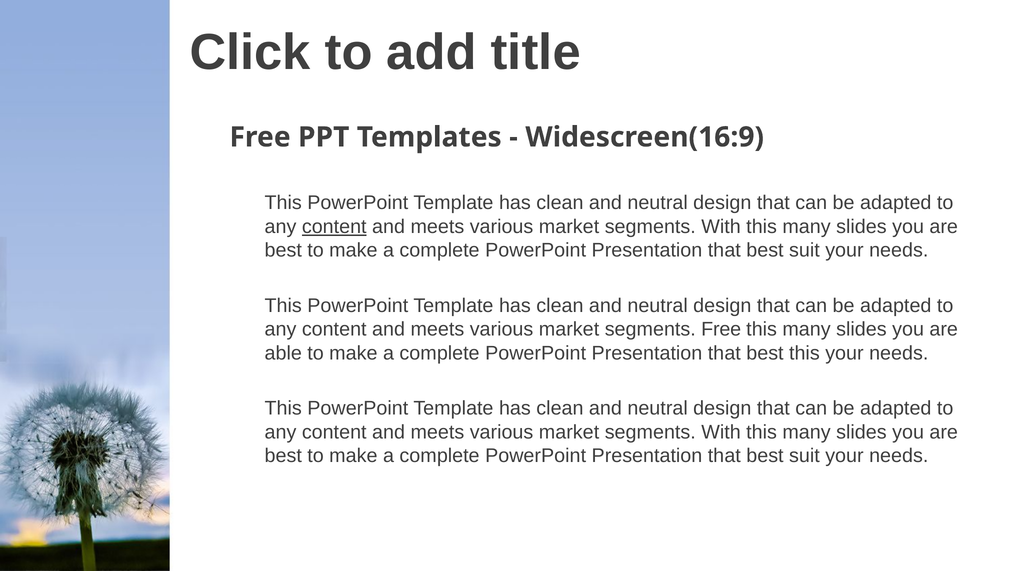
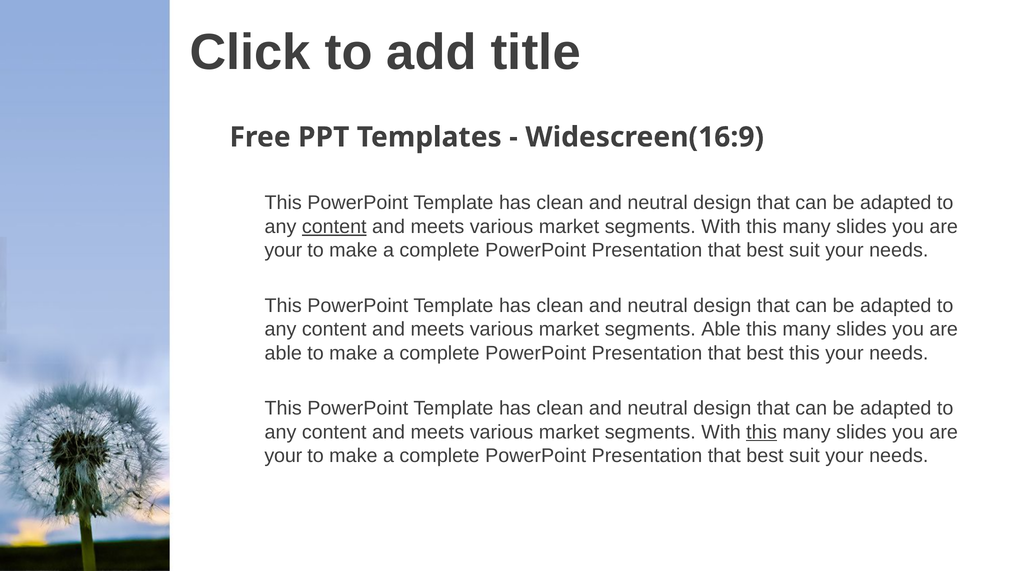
best at (283, 250): best -> your
segments Free: Free -> Able
this at (762, 432) underline: none -> present
best at (283, 455): best -> your
